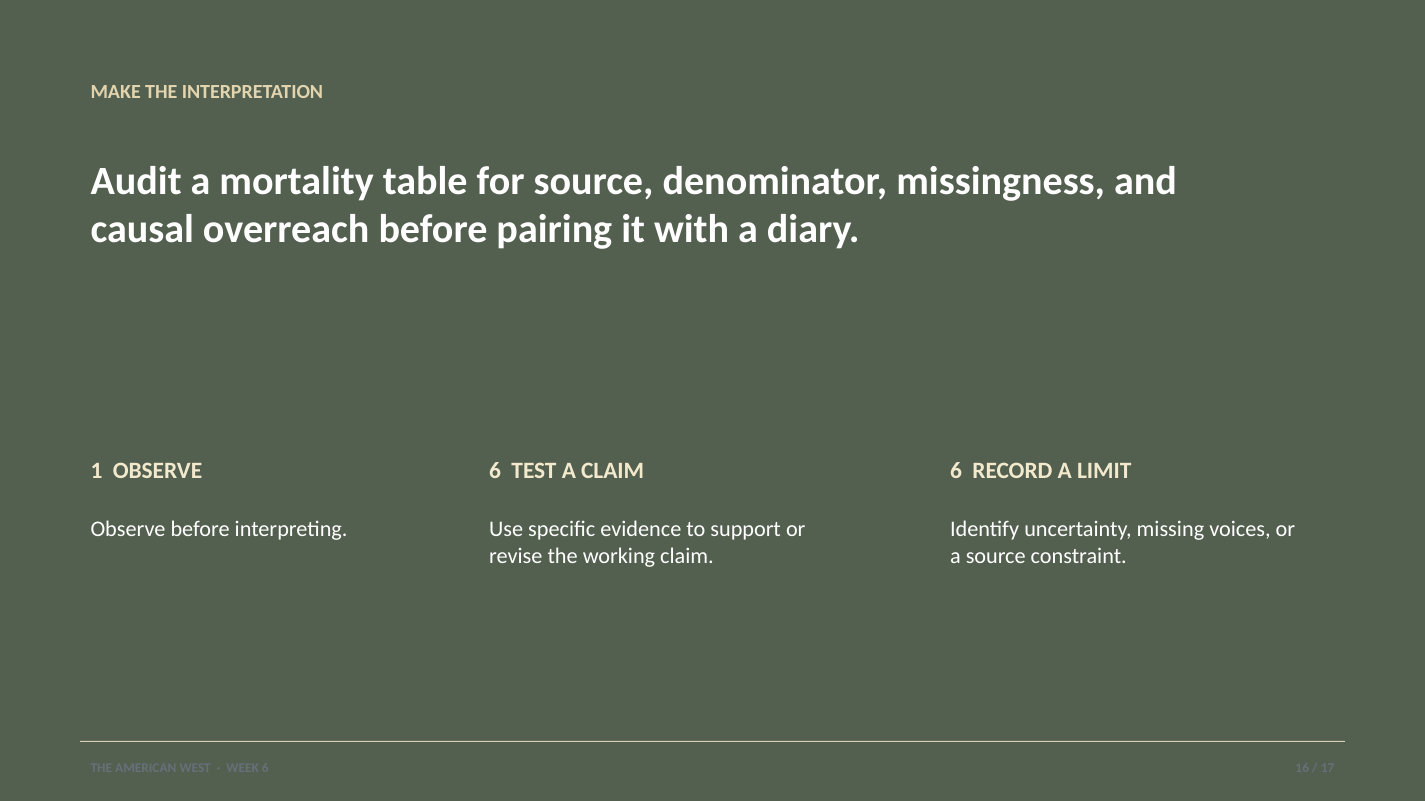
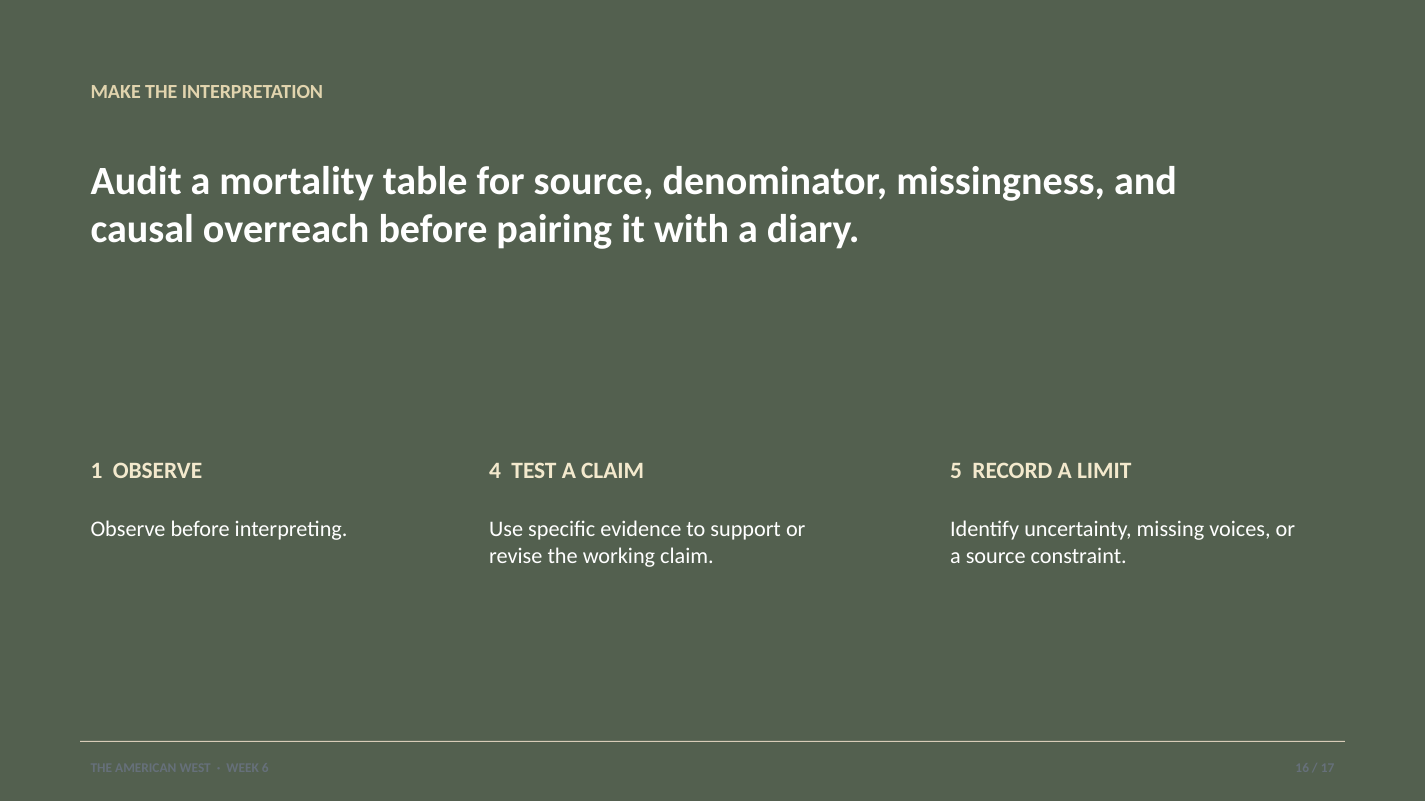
OBSERVE 6: 6 -> 4
CLAIM 6: 6 -> 5
